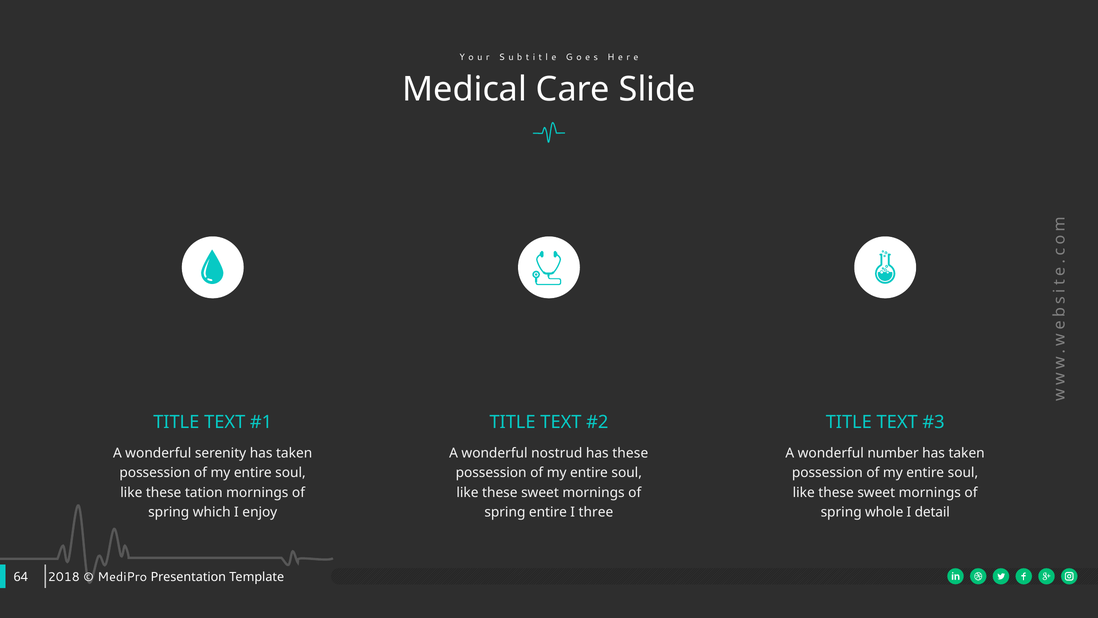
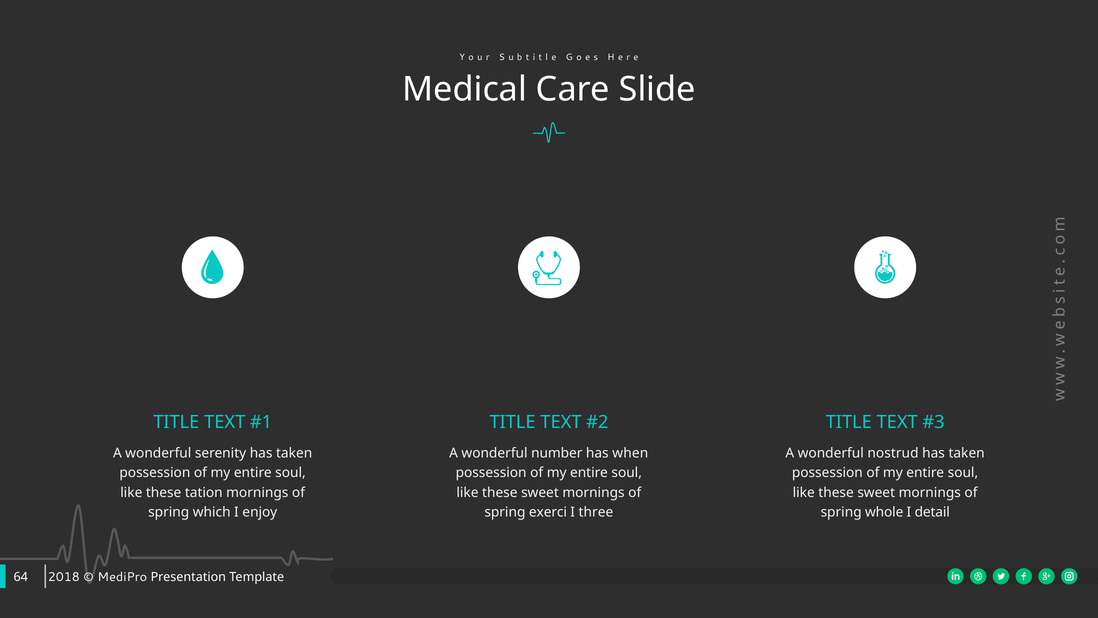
nostrud: nostrud -> number
has these: these -> when
number: number -> nostrud
spring entire: entire -> exerci
